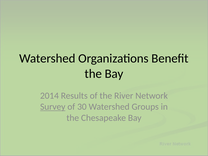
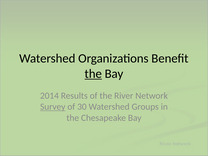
the at (93, 74) underline: none -> present
